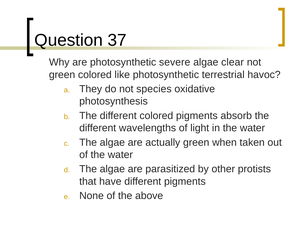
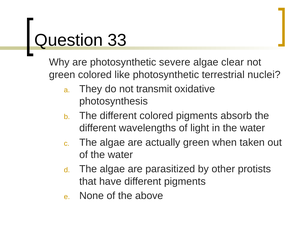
37: 37 -> 33
havoc: havoc -> nuclei
species: species -> transmit
